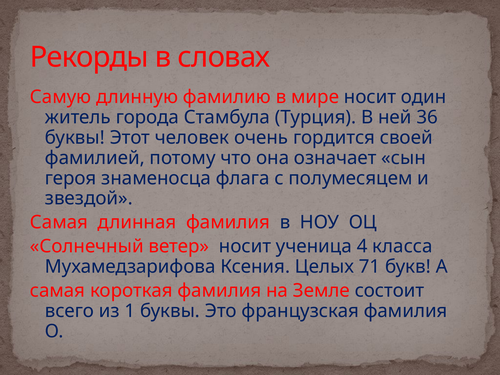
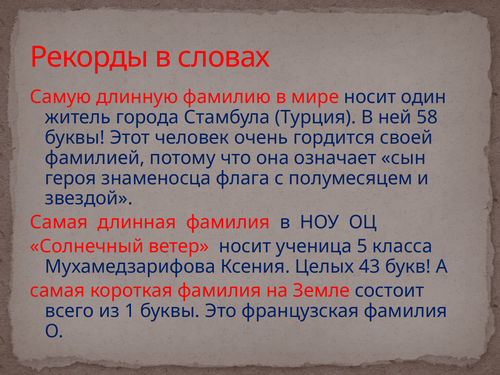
36: 36 -> 58
4: 4 -> 5
71: 71 -> 43
